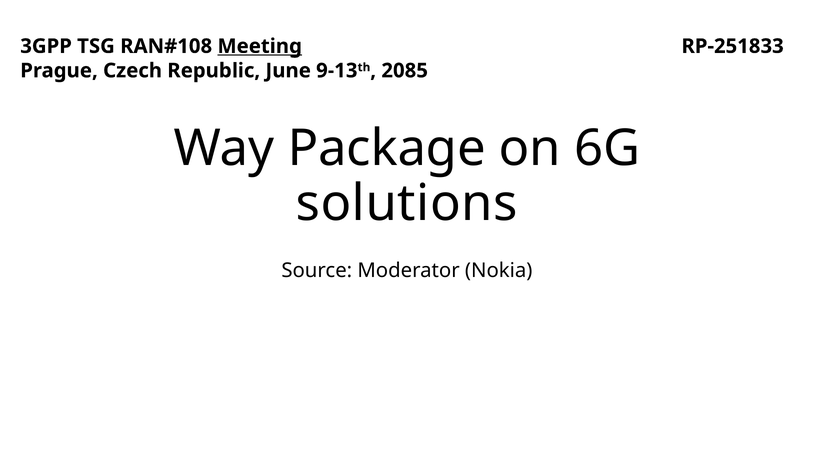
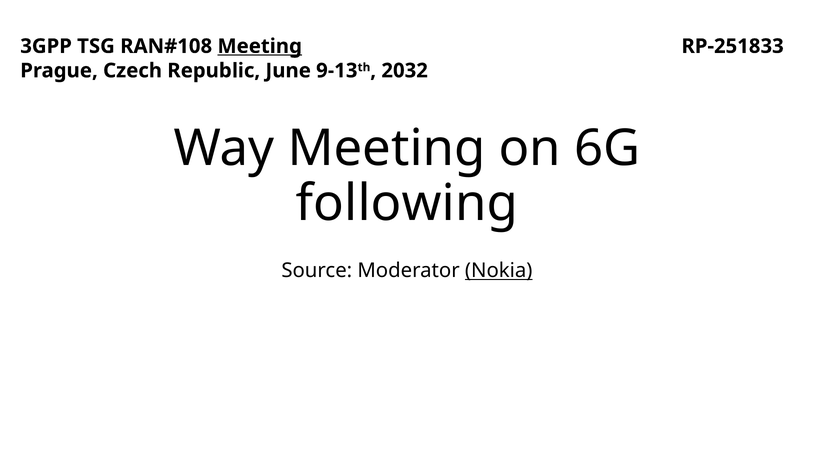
2085: 2085 -> 2032
Way Package: Package -> Meeting
solutions: solutions -> following
Nokia underline: none -> present
